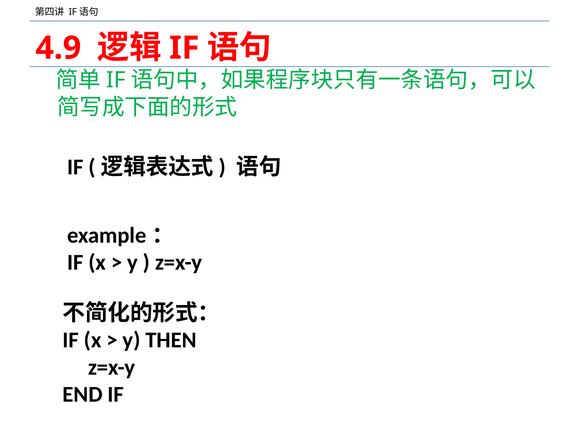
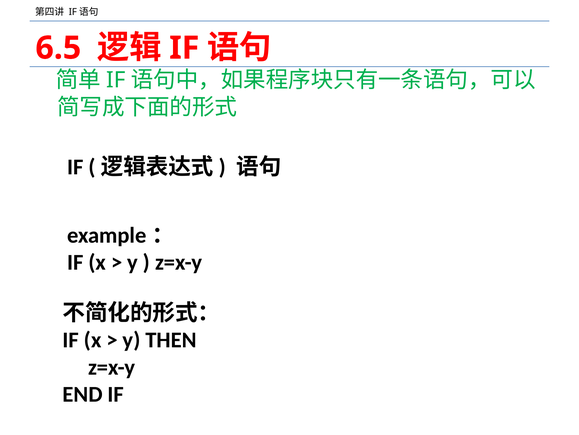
4.9: 4.9 -> 6.5
